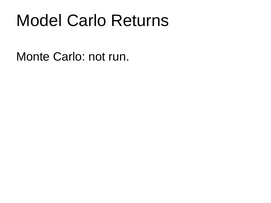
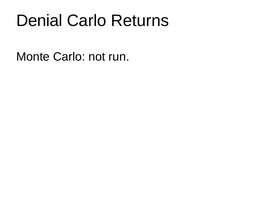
Model: Model -> Denial
